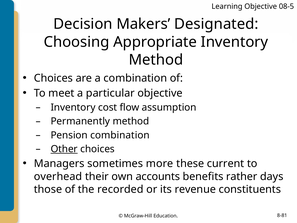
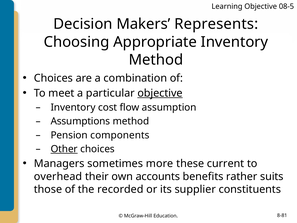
Designated: Designated -> Represents
objective at (160, 93) underline: none -> present
Permanently: Permanently -> Assumptions
Pension combination: combination -> components
days: days -> suits
revenue: revenue -> supplier
